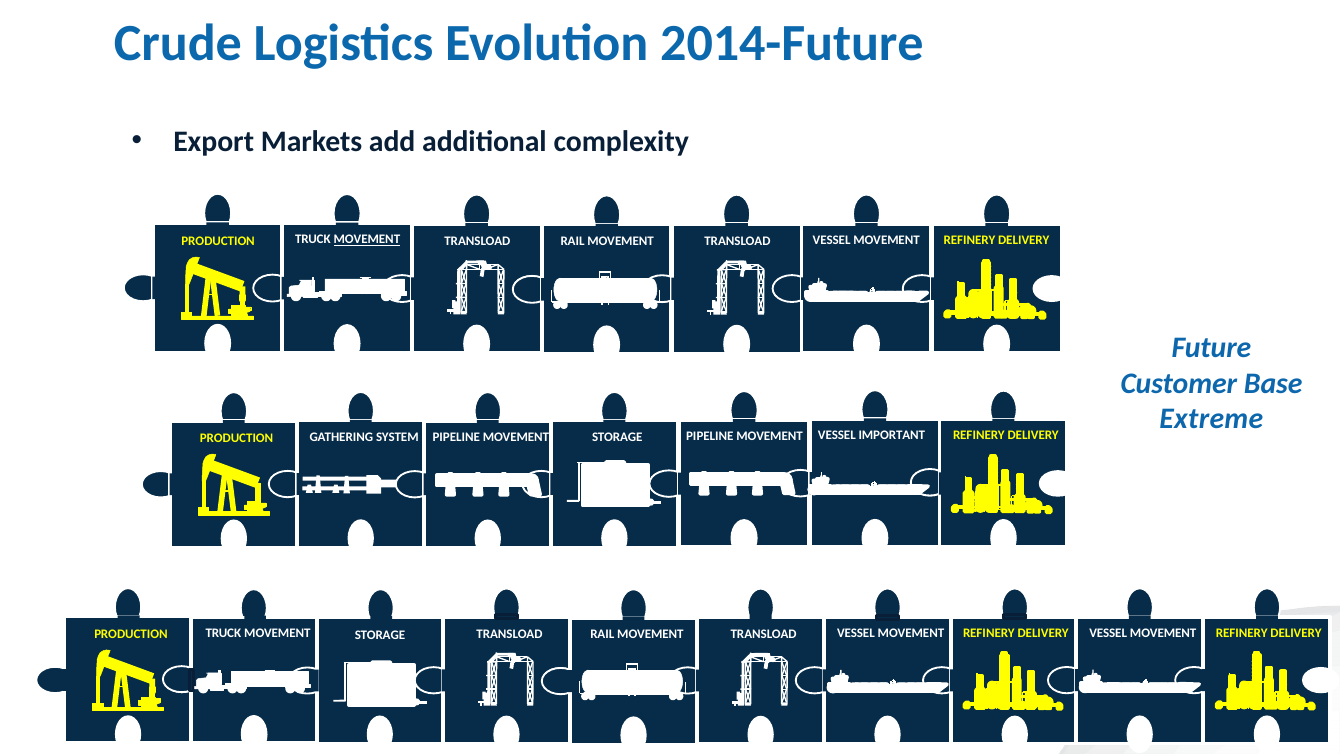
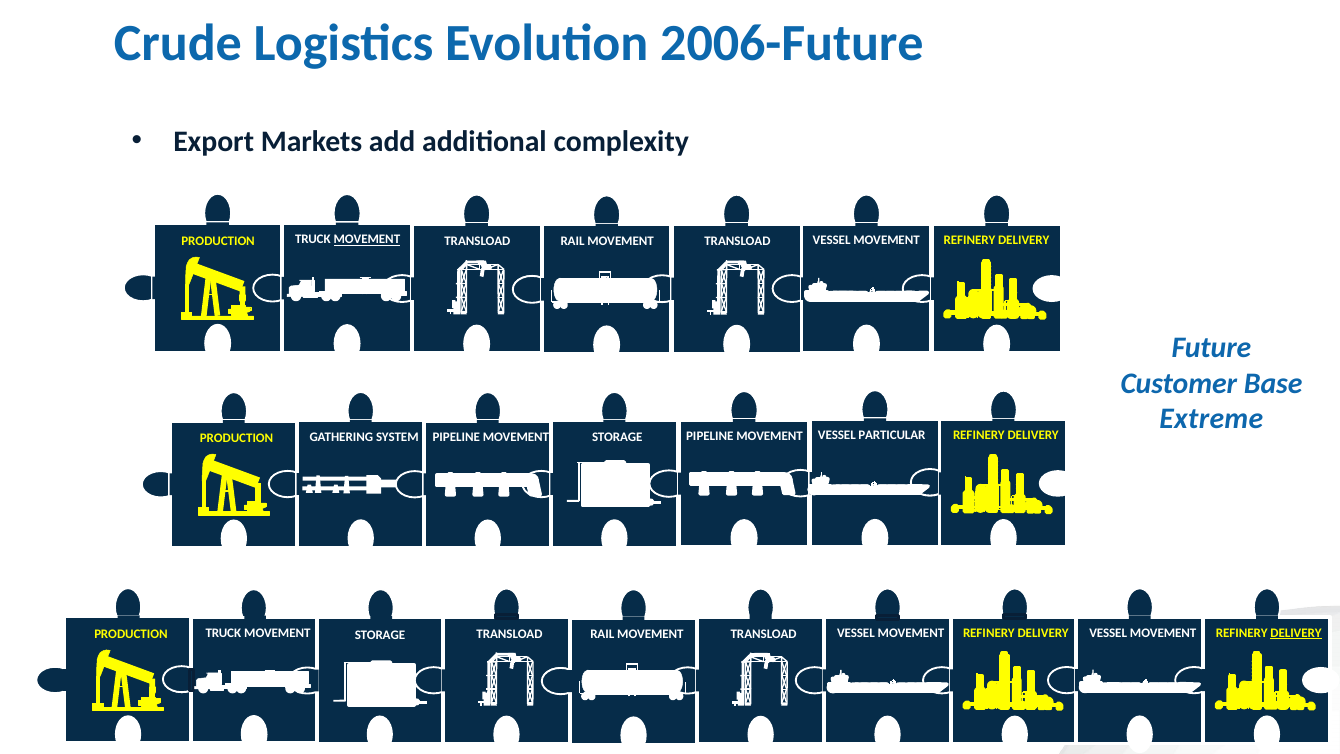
2014-Future: 2014-Future -> 2006-Future
IMPORTANT: IMPORTANT -> PARTICULAR
DELIVERY at (1296, 633) underline: none -> present
